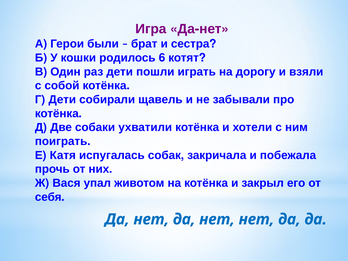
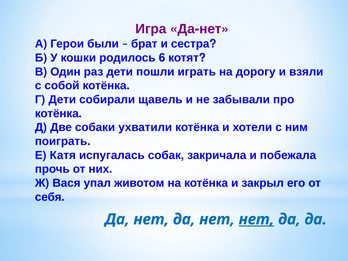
нет at (256, 219) underline: none -> present
